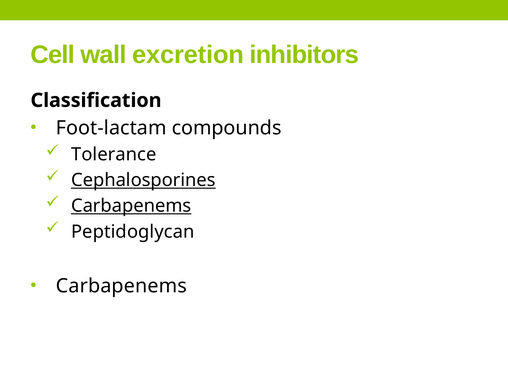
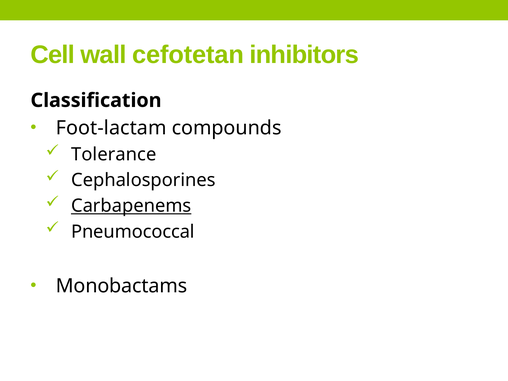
excretion: excretion -> cefotetan
Cephalosporines underline: present -> none
Peptidoglycan: Peptidoglycan -> Pneumococcal
Carbapenems at (121, 286): Carbapenems -> Monobactams
